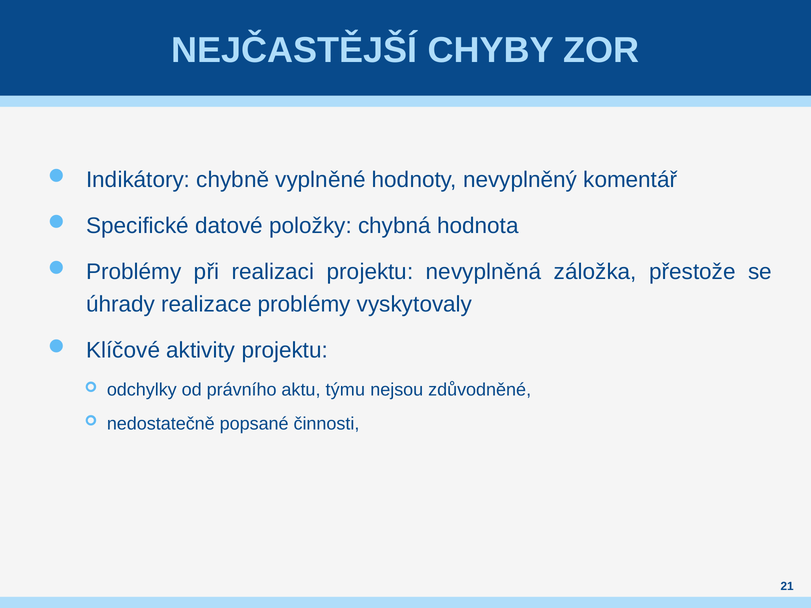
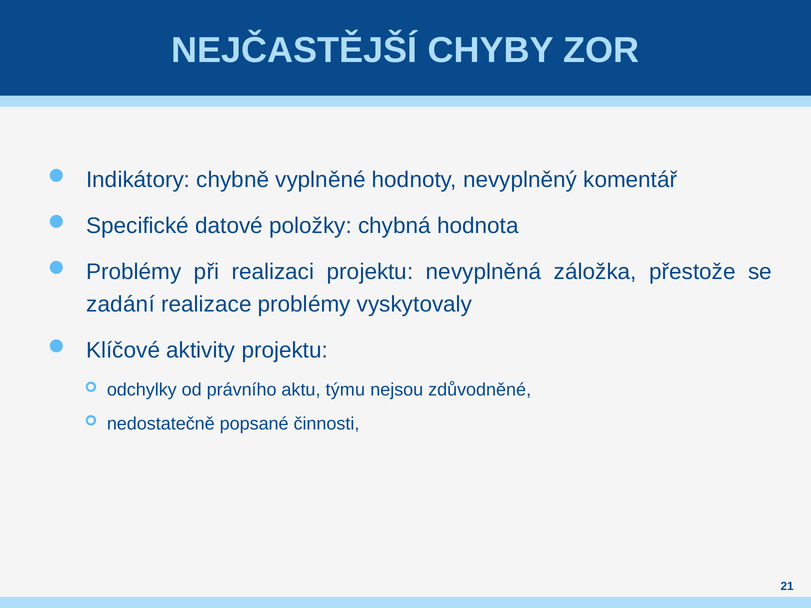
úhrady: úhrady -> zadání
